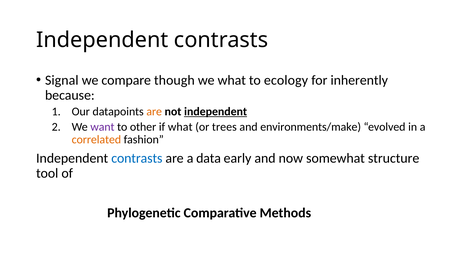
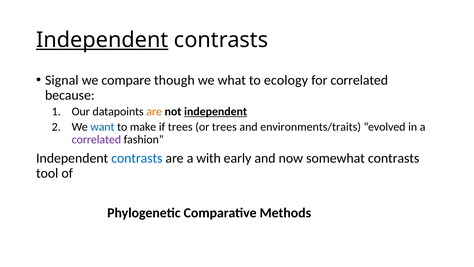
Independent at (102, 40) underline: none -> present
for inherently: inherently -> correlated
want colour: purple -> blue
other: other -> make
if what: what -> trees
environments/make: environments/make -> environments/traits
correlated at (96, 139) colour: orange -> purple
data: data -> with
somewhat structure: structure -> contrasts
